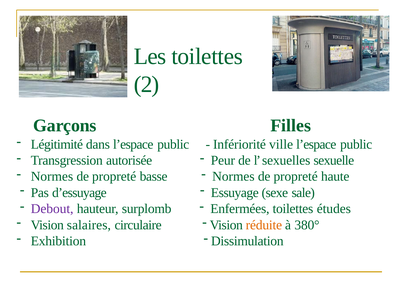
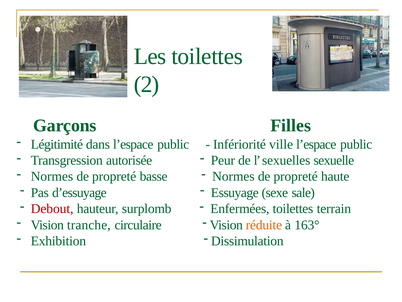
Debout colour: purple -> red
études: études -> terrain
salaires: salaires -> tranche
380°: 380° -> 163°
